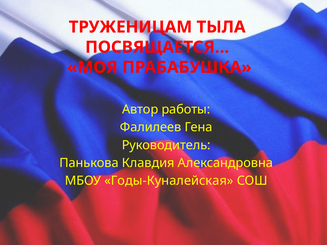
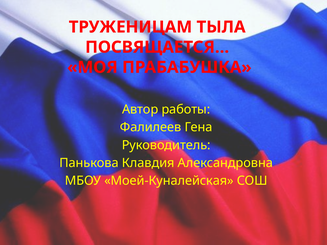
Годы-Куналейская: Годы-Куналейская -> Моей-Куналейская
